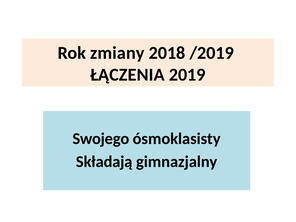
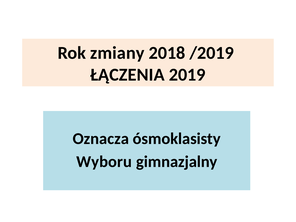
Swojego: Swojego -> Oznacza
Składają: Składają -> Wyboru
